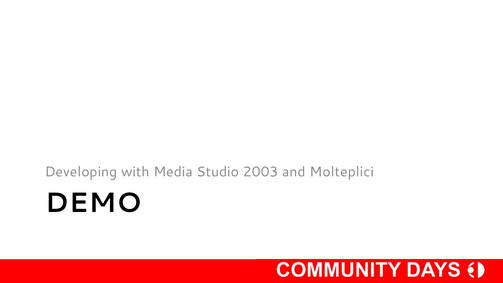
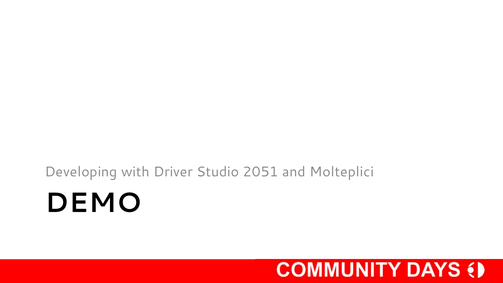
Media: Media -> Driver
2003: 2003 -> 2051
